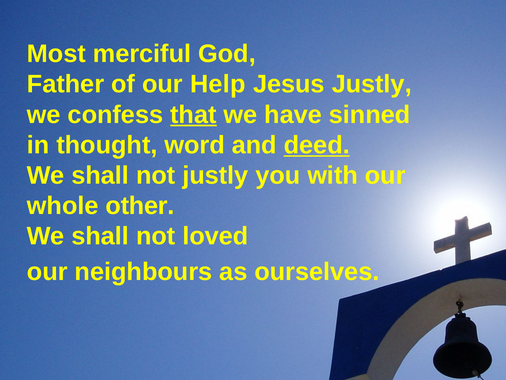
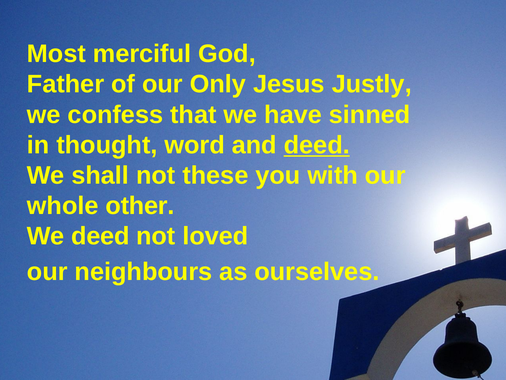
Help: Help -> Only
that underline: present -> none
not justly: justly -> these
shall at (100, 236): shall -> deed
